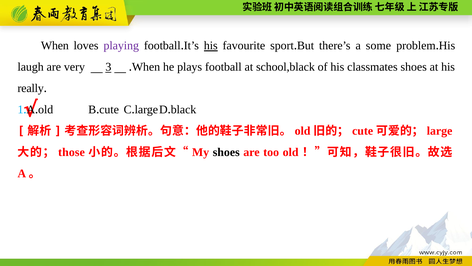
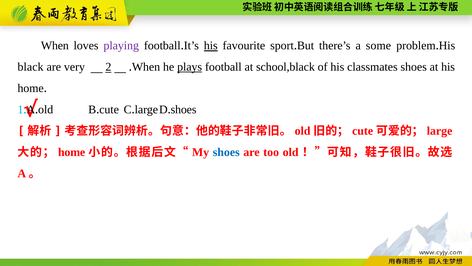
laugh: laugh -> black
3: 3 -> 2
plays underline: none -> present
really at (31, 88): really -> home
black at (184, 109): black -> shoes
those at (71, 152): those -> home
shoes at (226, 152) colour: black -> blue
